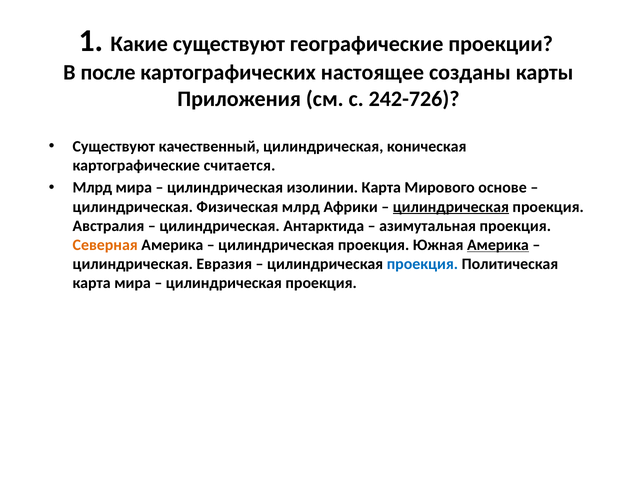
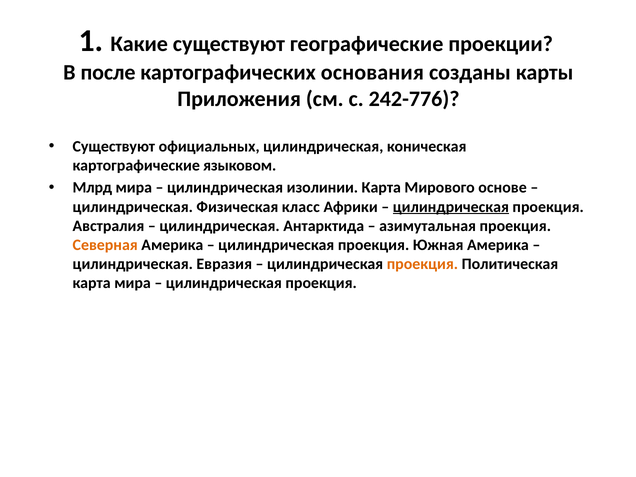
настоящее: настоящее -> основания
242-726: 242-726 -> 242-776
качественный: качественный -> официальных
считается: считается -> языковом
Физическая млрд: млрд -> класс
Америка at (498, 245) underline: present -> none
проекция at (422, 264) colour: blue -> orange
